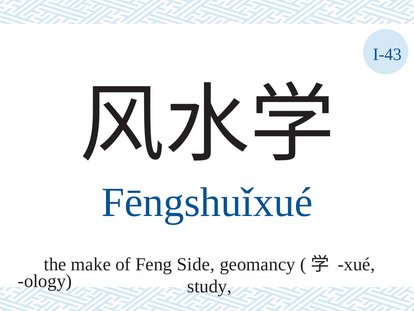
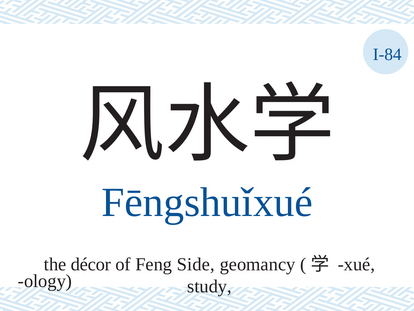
I-43: I-43 -> I-84
make: make -> décor
